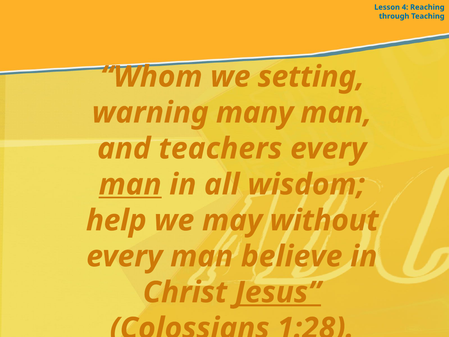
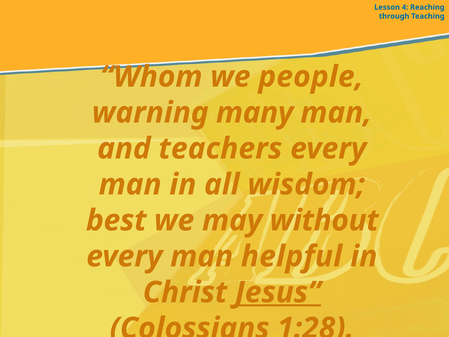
setting: setting -> people
man at (130, 184) underline: present -> none
help: help -> best
believe: believe -> helpful
